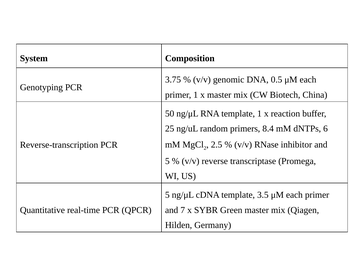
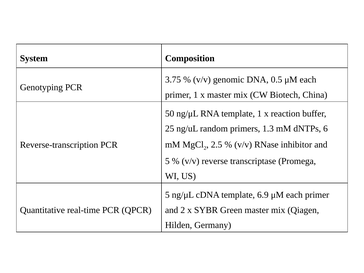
8.4: 8.4 -> 1.3
3.5: 3.5 -> 6.9
and 7: 7 -> 2
